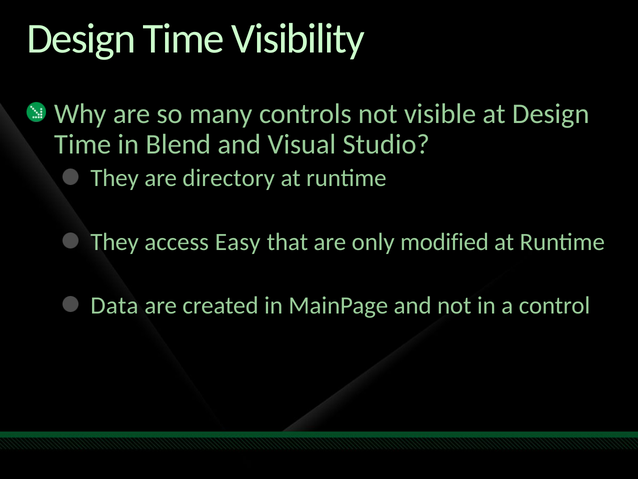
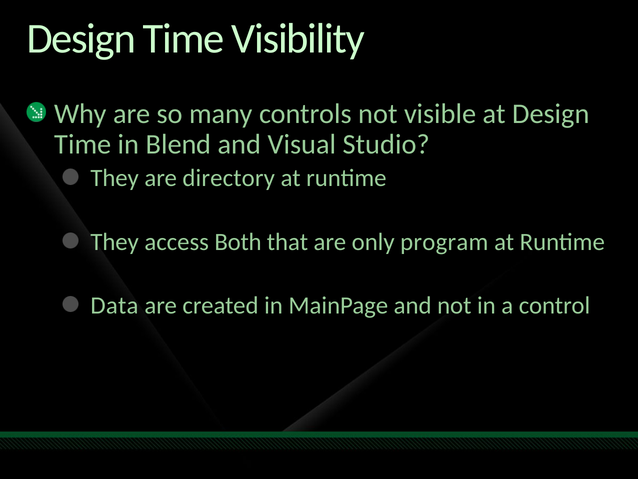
Easy: Easy -> Both
modified: modified -> program
